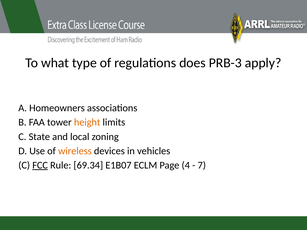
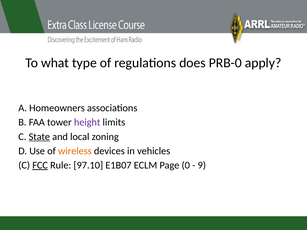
PRB-3: PRB-3 -> PRB-0
height colour: orange -> purple
State underline: none -> present
69.34: 69.34 -> 97.10
4: 4 -> 0
7: 7 -> 9
